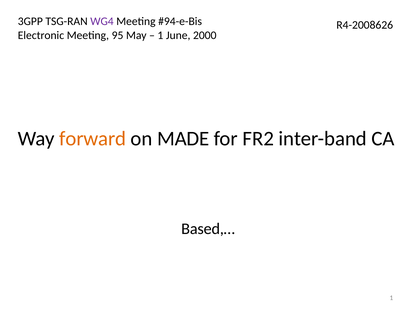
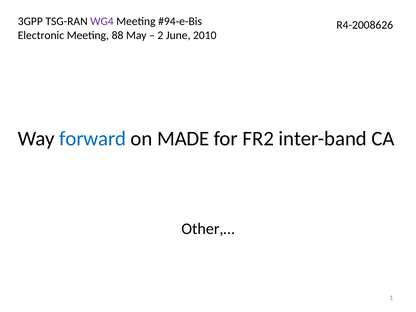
95: 95 -> 88
1 at (160, 35): 1 -> 2
2000: 2000 -> 2010
forward colour: orange -> blue
Based,…: Based,… -> Other,…
